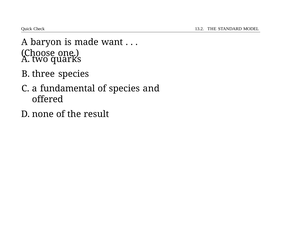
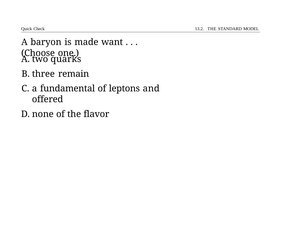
species at (74, 74): species -> remain
of species: species -> leptons
result: result -> flavor
